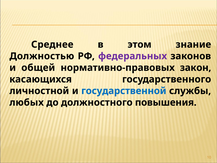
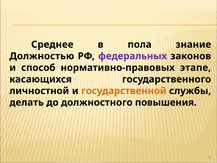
этом: этом -> пола
общей: общей -> способ
закон: закон -> этапе
государственной colour: blue -> orange
любых: любых -> делать
